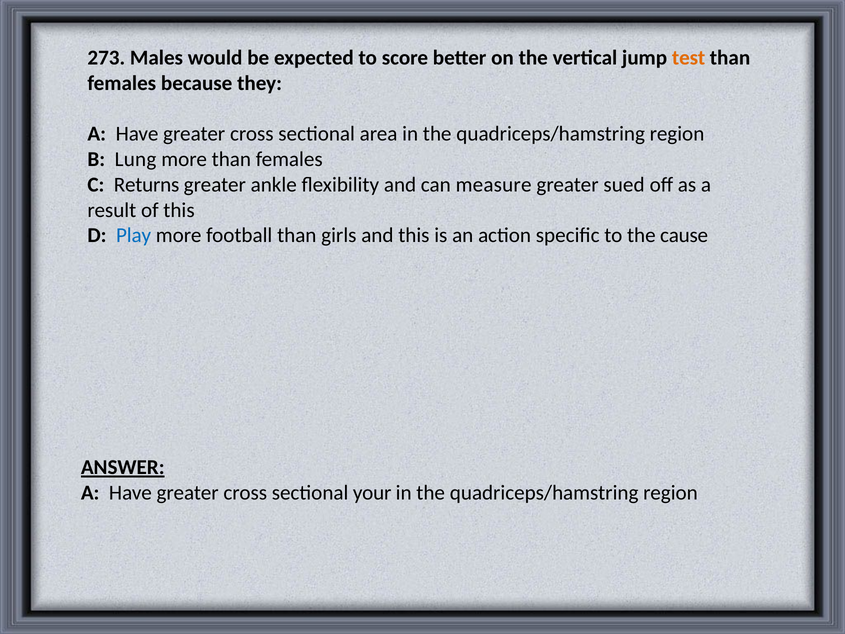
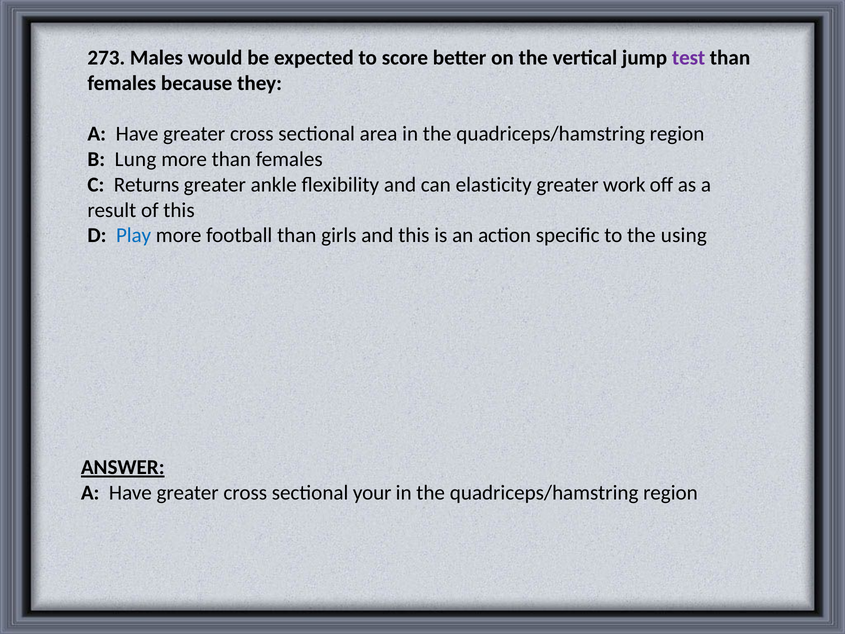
test colour: orange -> purple
measure: measure -> elasticity
sued: sued -> work
cause: cause -> using
